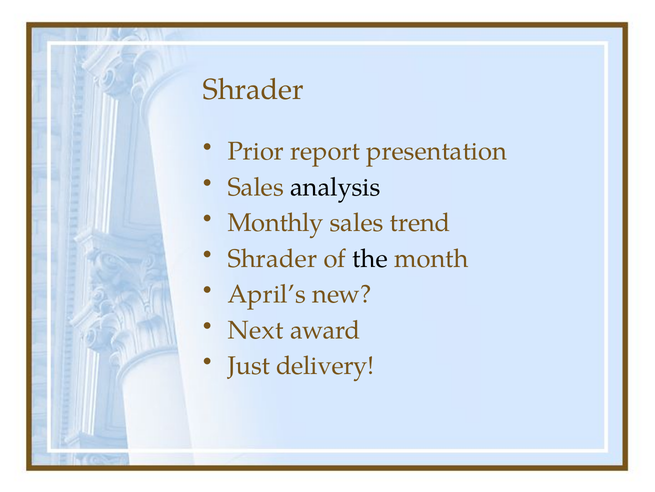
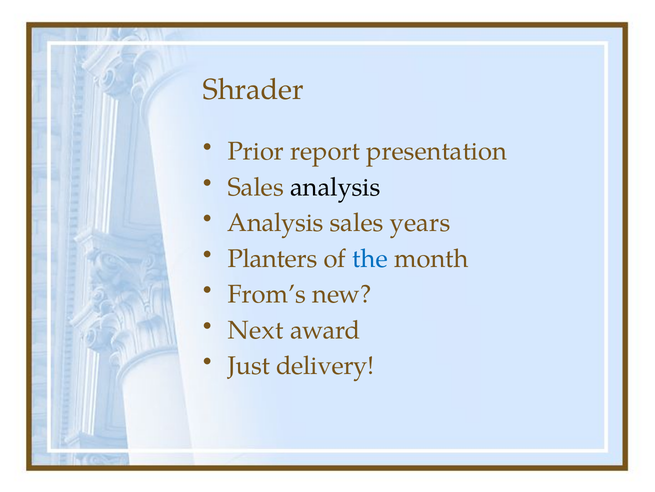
Monthly at (276, 223): Monthly -> Analysis
trend: trend -> years
Shrader at (272, 258): Shrader -> Planters
the colour: black -> blue
April’s: April’s -> From’s
